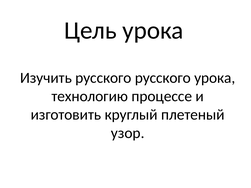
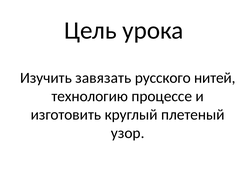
Изучить русского: русского -> завязать
русского урока: урока -> нитей
